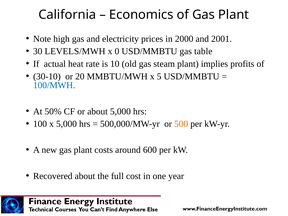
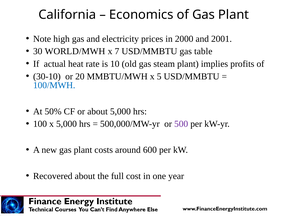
LEVELS/MWH: LEVELS/MWH -> WORLD/MWH
0: 0 -> 7
500 colour: orange -> purple
